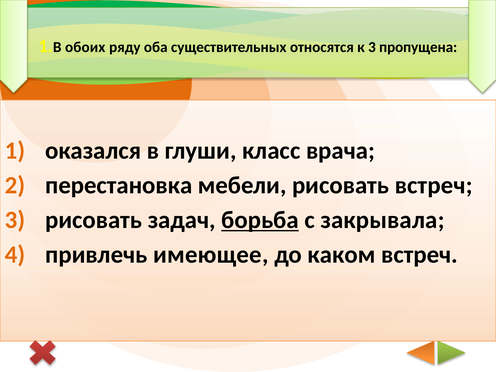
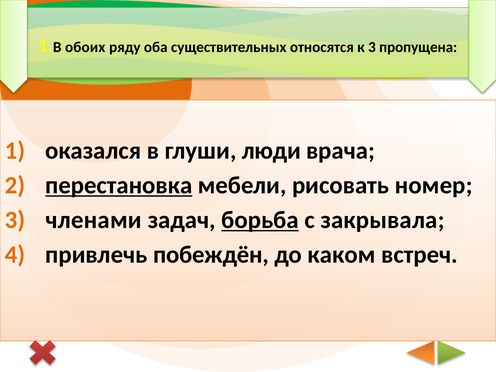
класс: класс -> люди
перестановка underline: none -> present
рисовать встреч: встреч -> номер
3 рисовать: рисовать -> членами
имеющее: имеющее -> побеждён
